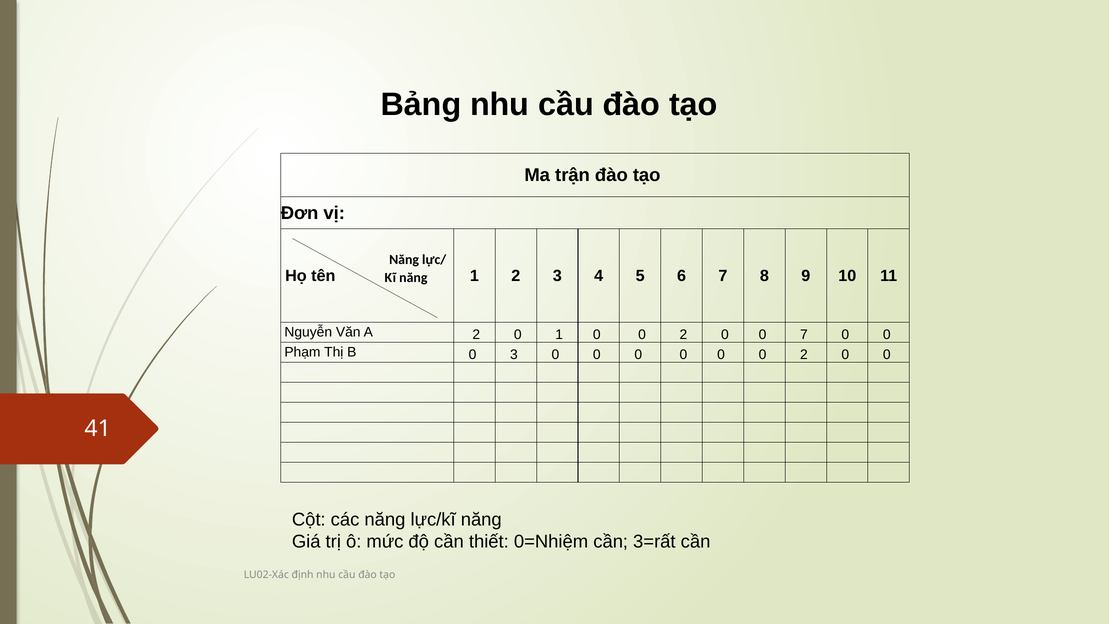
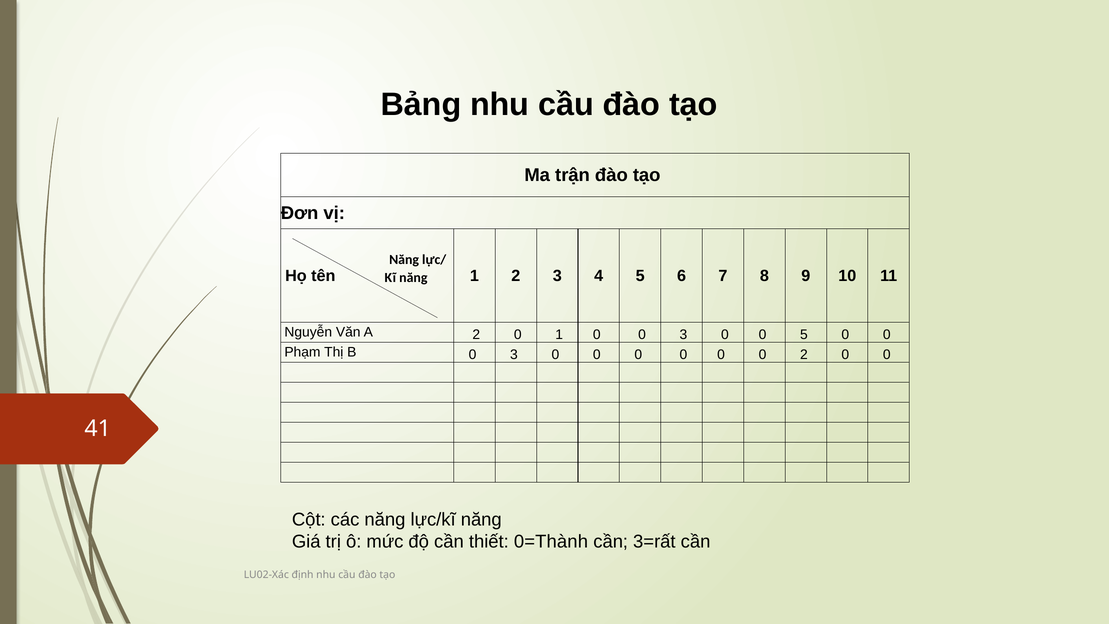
1 0 0 2: 2 -> 3
0 7: 7 -> 5
0=Nhiệm: 0=Nhiệm -> 0=Thành
